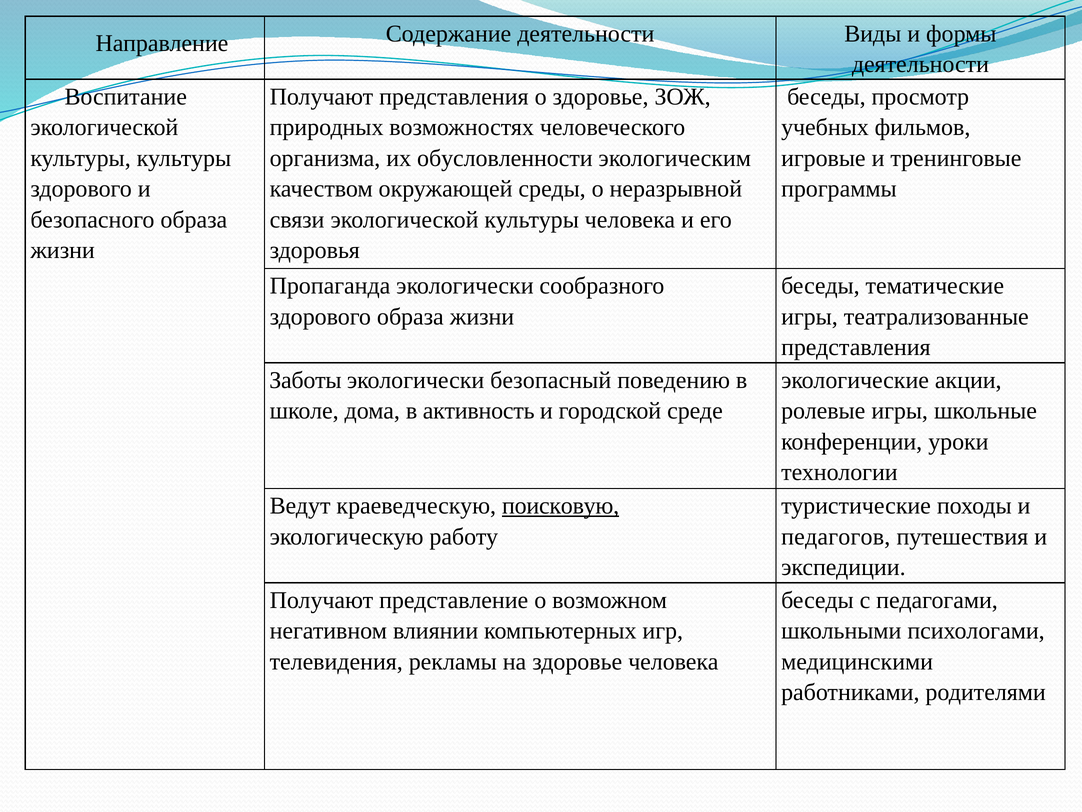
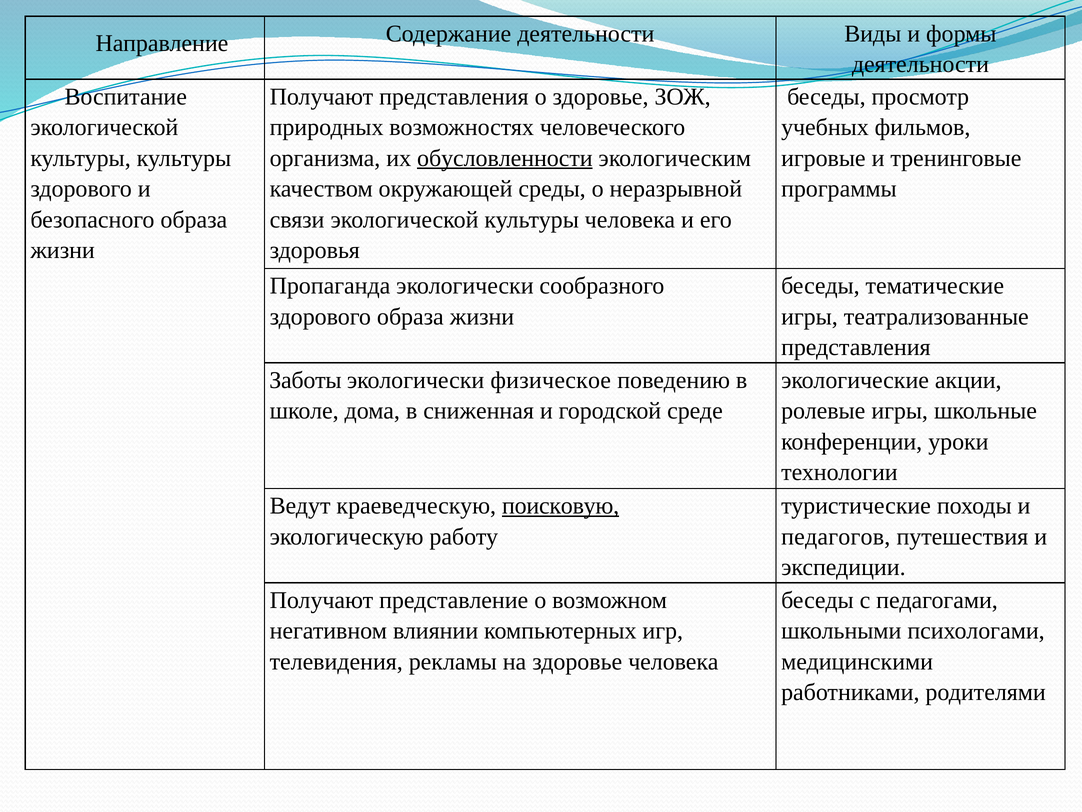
обусловленности underline: none -> present
безопасный: безопасный -> физическое
активность: активность -> сниженная
